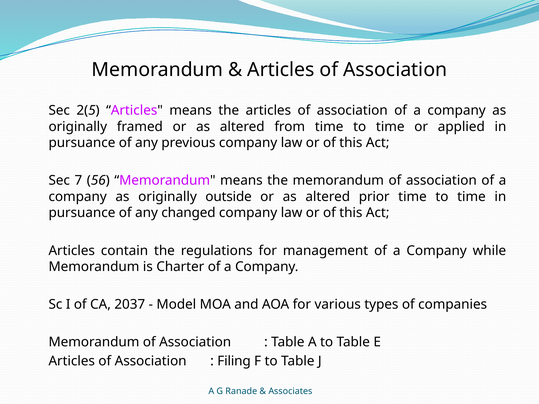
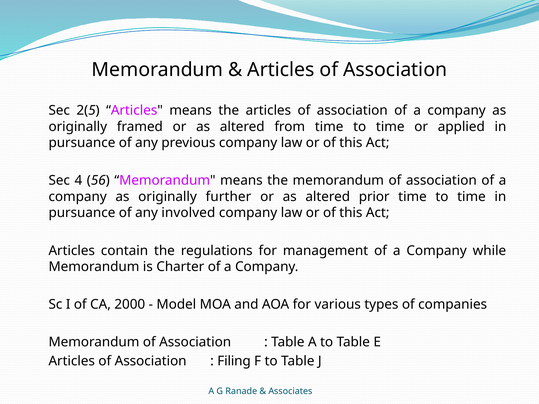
7: 7 -> 4
outside: outside -> further
changed: changed -> involved
2037: 2037 -> 2000
